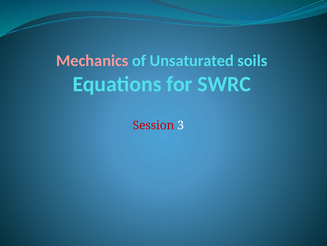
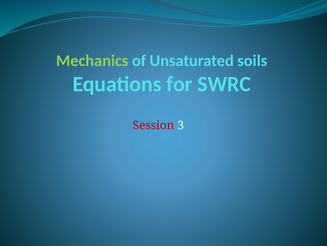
Mechanics colour: pink -> light green
